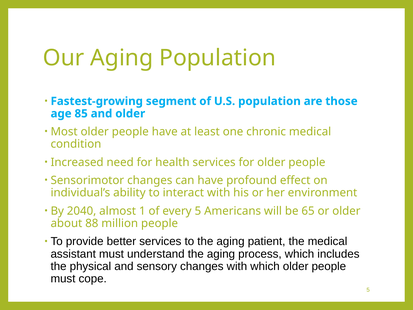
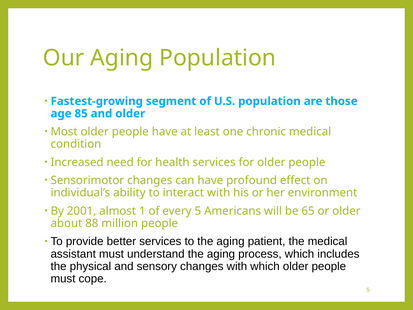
2040: 2040 -> 2001
